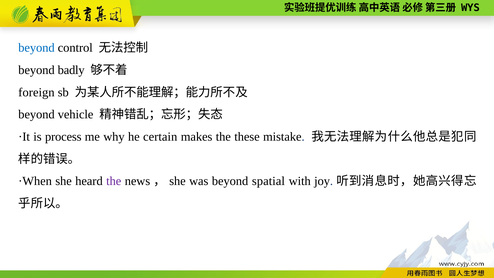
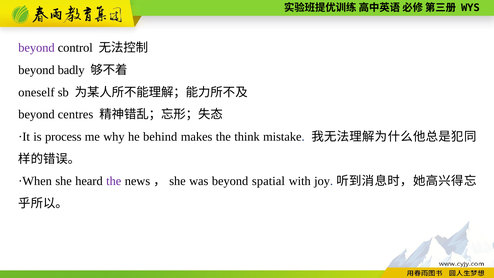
beyond at (36, 48) colour: blue -> purple
foreign: foreign -> oneself
vehicle: vehicle -> centres
certain: certain -> behind
these: these -> think
